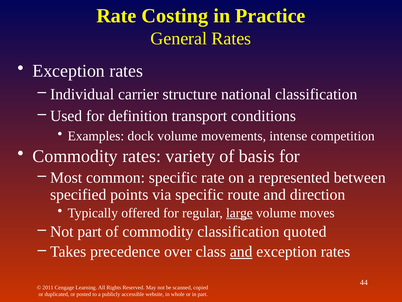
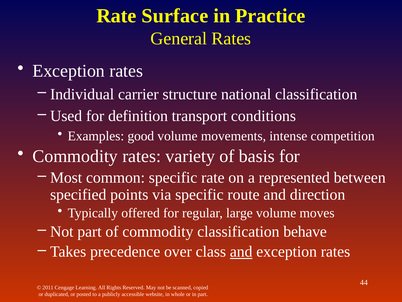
Costing: Costing -> Surface
dock: dock -> good
large underline: present -> none
quoted: quoted -> behave
